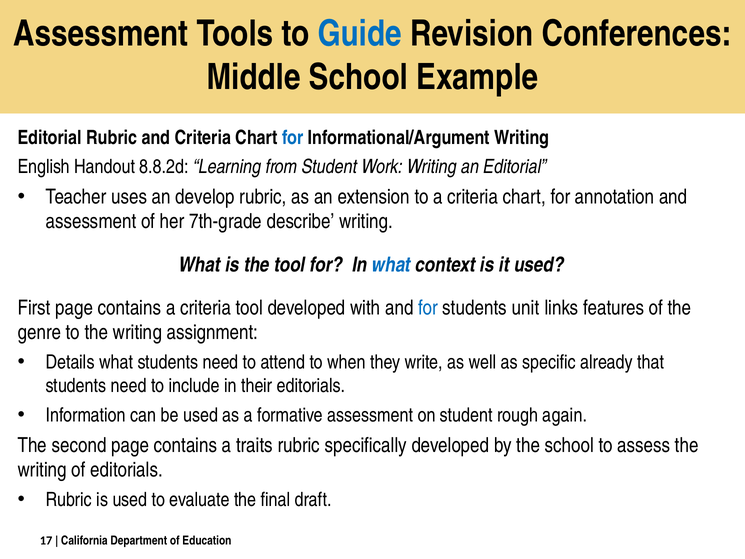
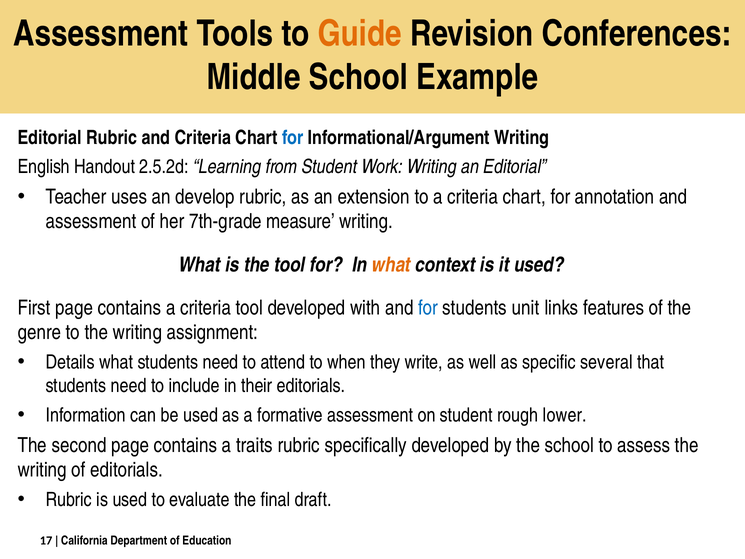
Guide colour: blue -> orange
8.8.2d: 8.8.2d -> 2.5.2d
describe: describe -> measure
what at (391, 265) colour: blue -> orange
already: already -> several
again: again -> lower
